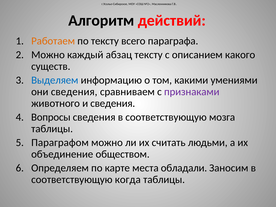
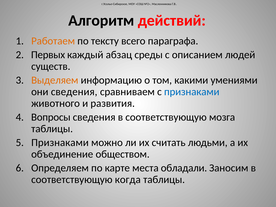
Можно at (48, 55): Можно -> Первых
абзац тексту: тексту -> среды
какого: какого -> людей
Выделяем colour: blue -> orange
признаками at (192, 92) colour: purple -> blue
и сведения: сведения -> развития
Параграфом at (60, 142): Параграфом -> Признаками
